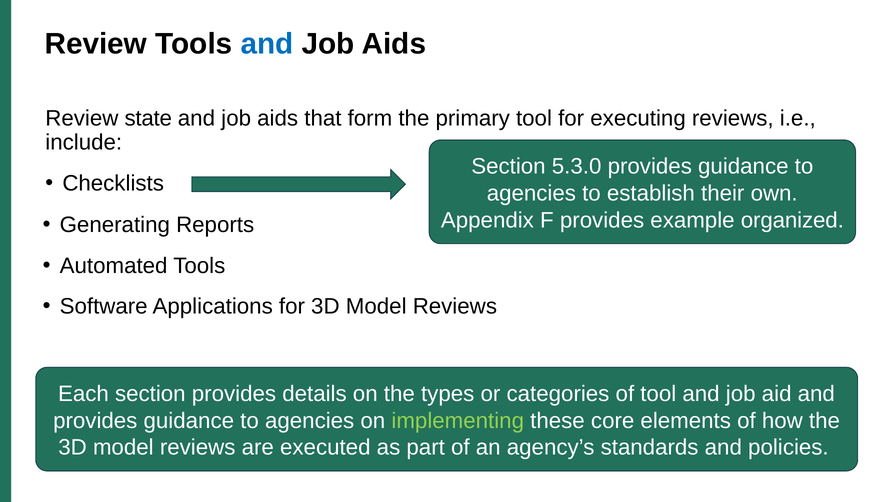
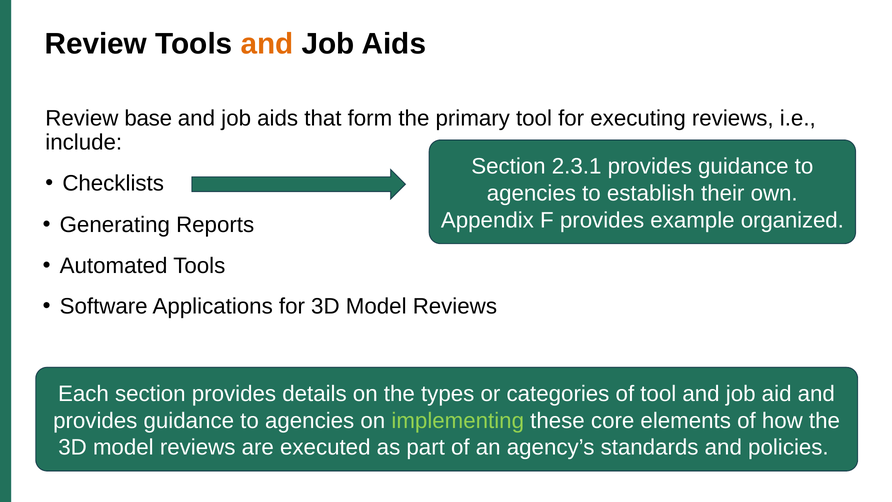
and at (267, 44) colour: blue -> orange
state: state -> base
5.3.0: 5.3.0 -> 2.3.1
